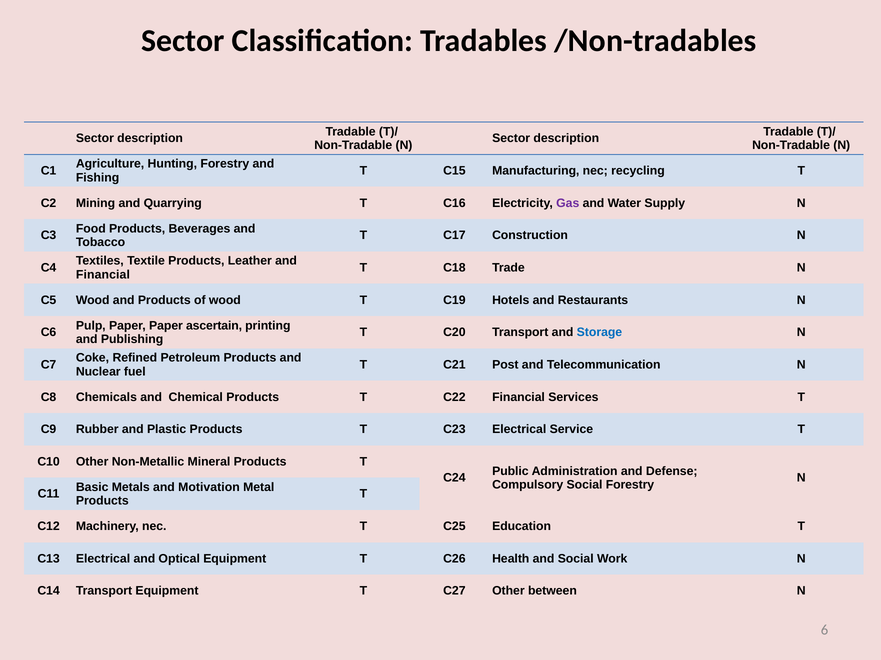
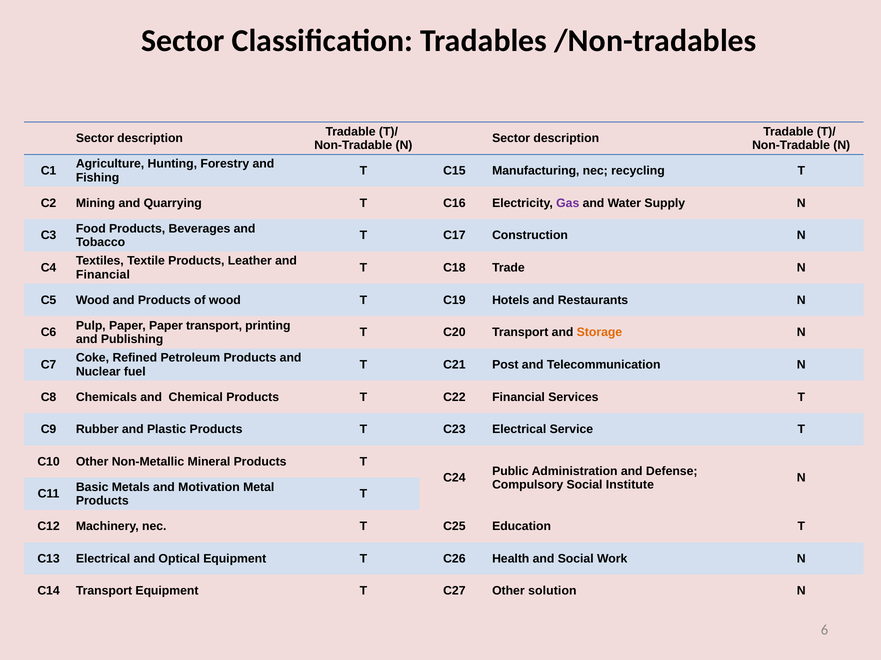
Paper ascertain: ascertain -> transport
Storage colour: blue -> orange
Social Forestry: Forestry -> Institute
between: between -> solution
